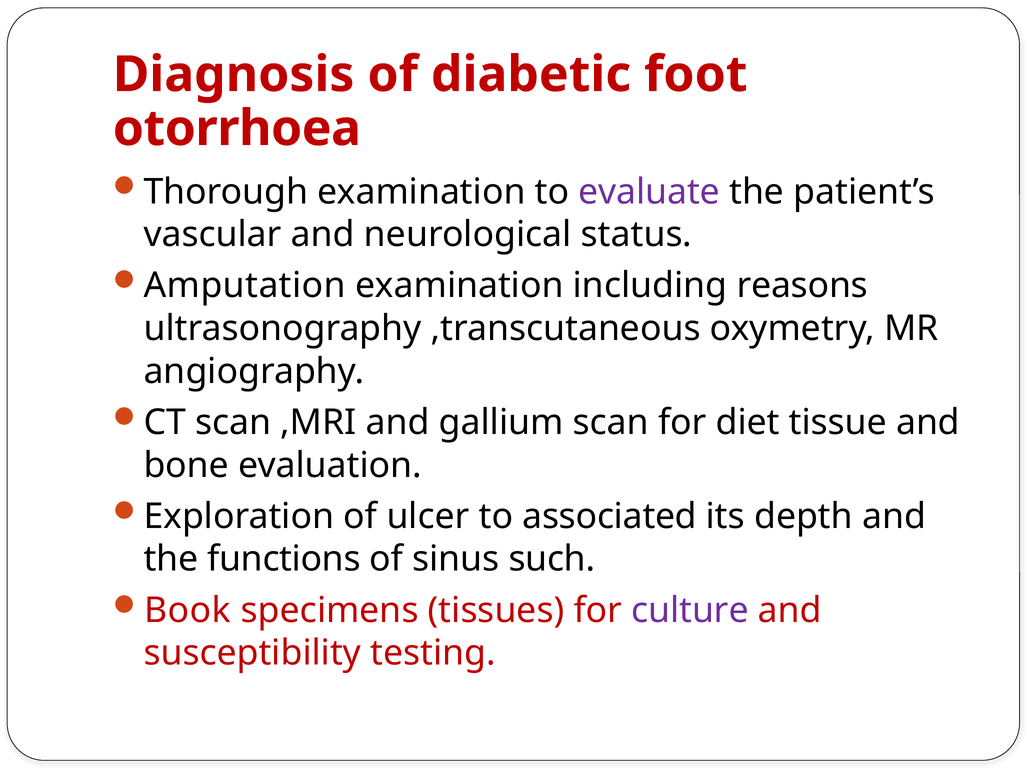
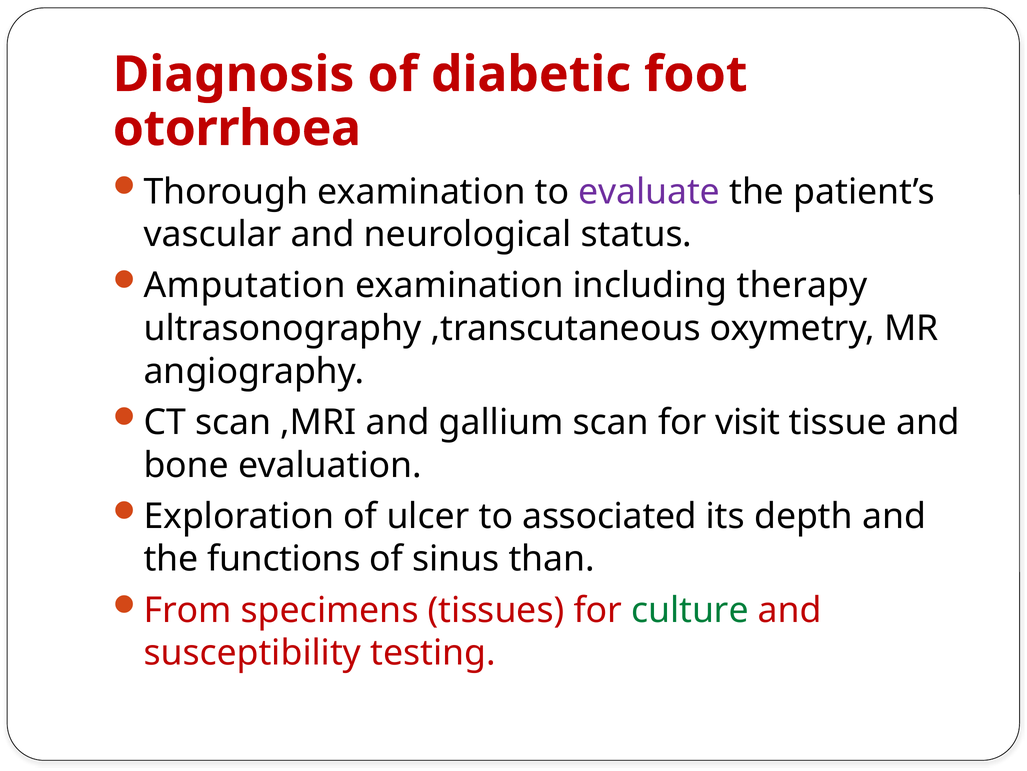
reasons: reasons -> therapy
diet: diet -> visit
such: such -> than
Book: Book -> From
culture colour: purple -> green
